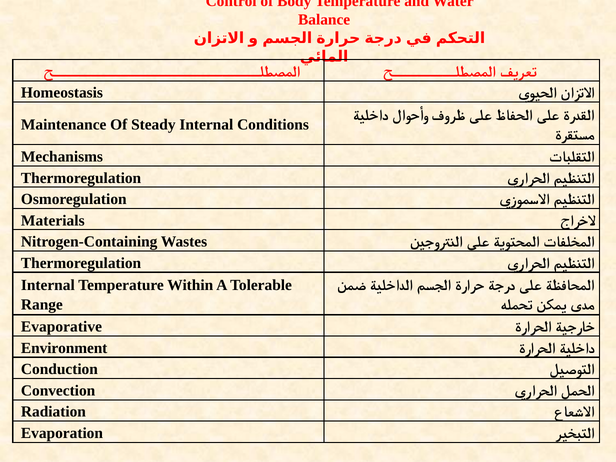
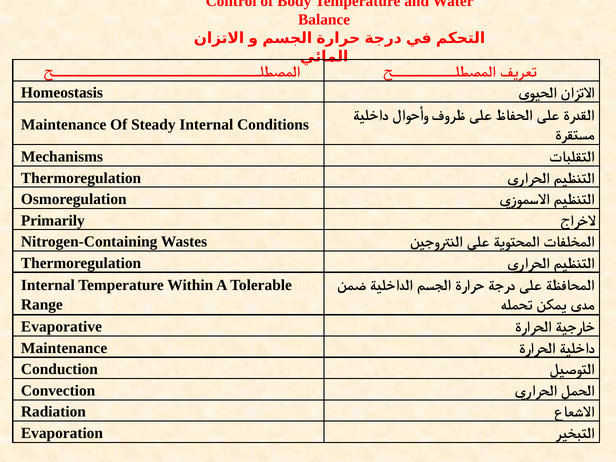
Materials: Materials -> Primarily
Environment at (64, 348): Environment -> Maintenance
